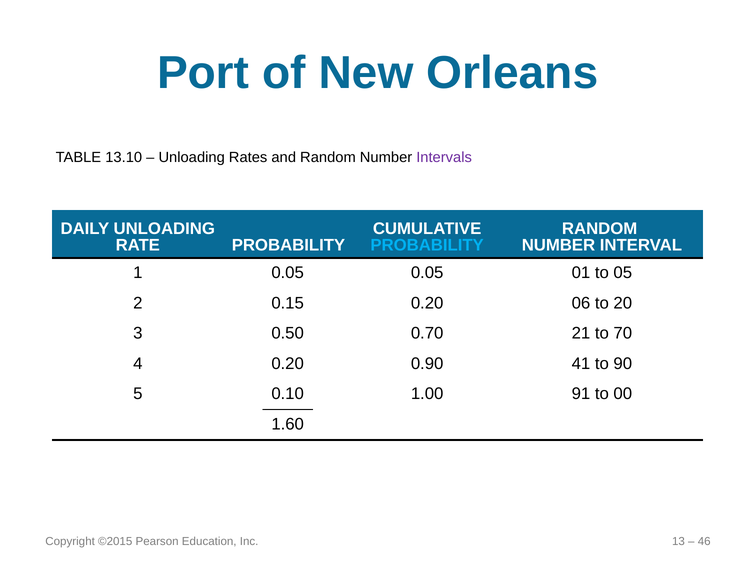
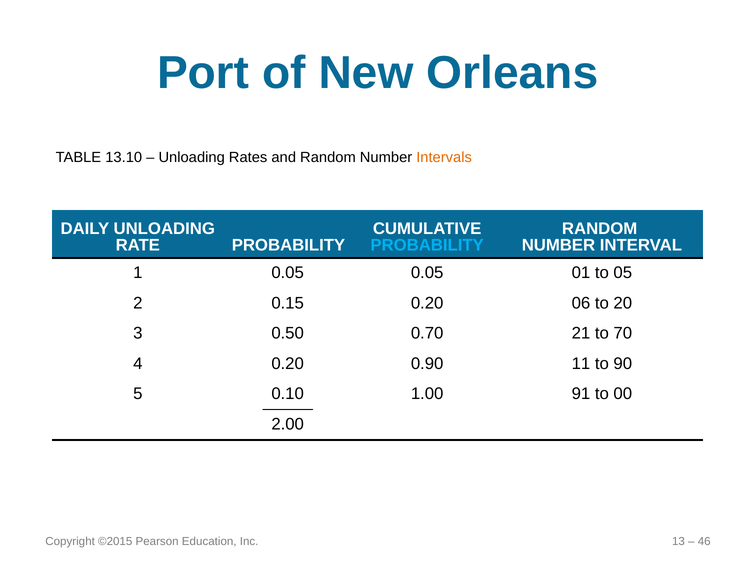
Intervals colour: purple -> orange
41: 41 -> 11
1.60: 1.60 -> 2.00
